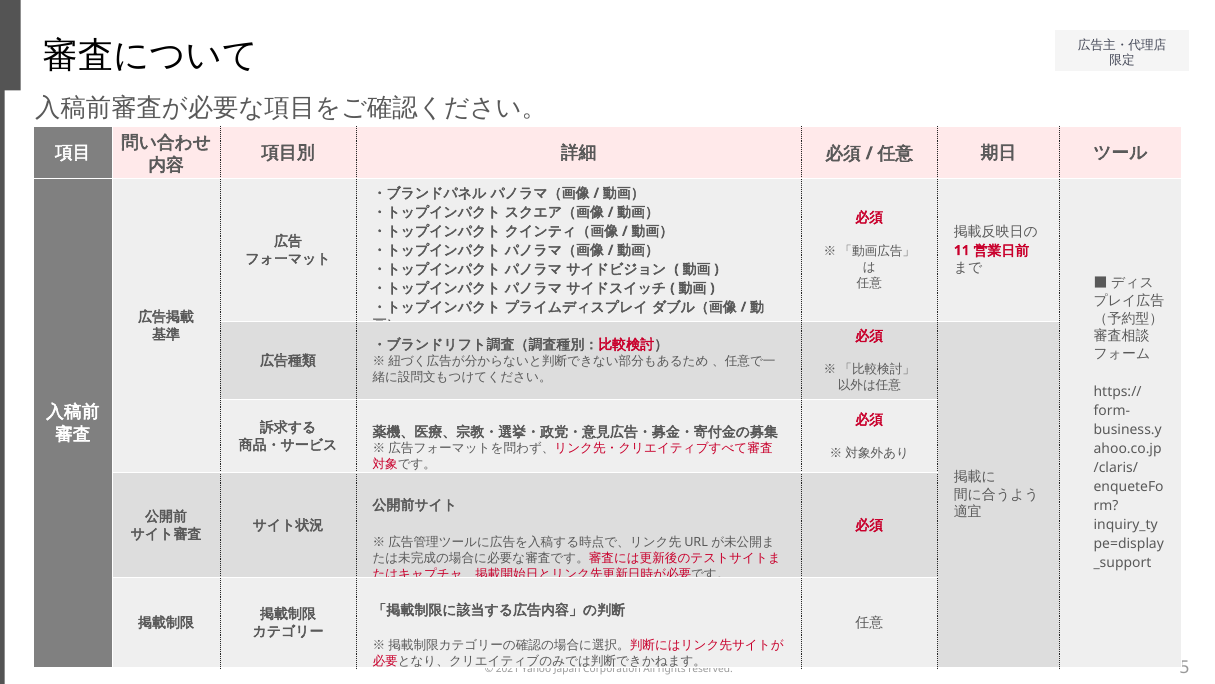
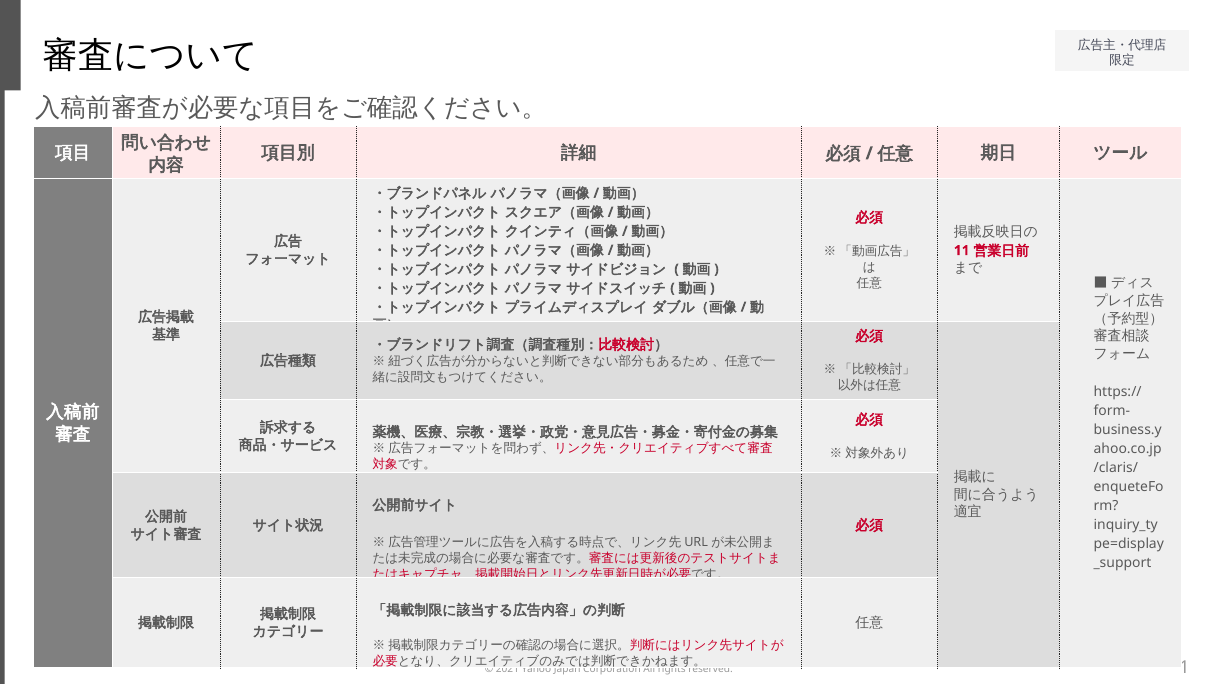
5: 5 -> 1
